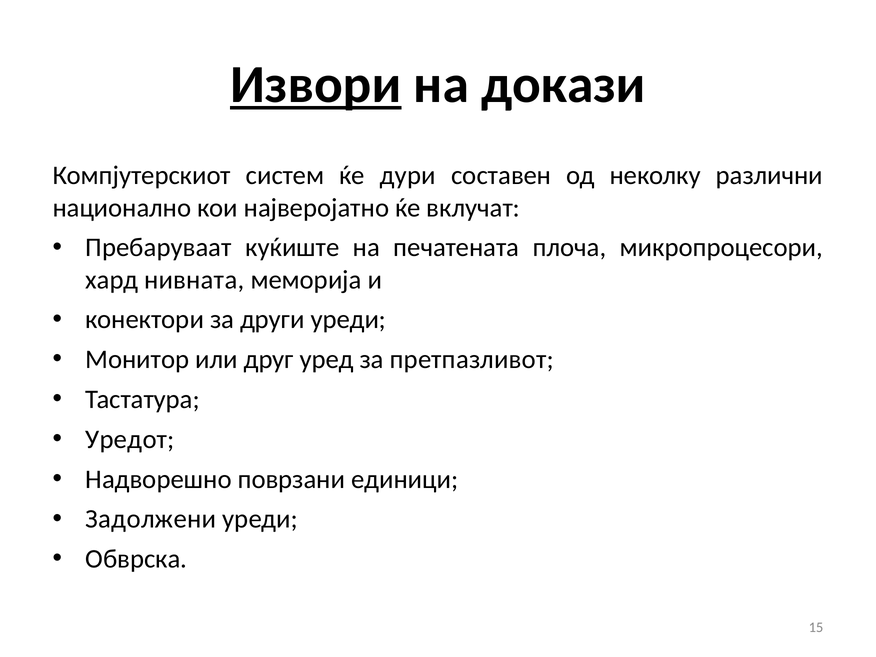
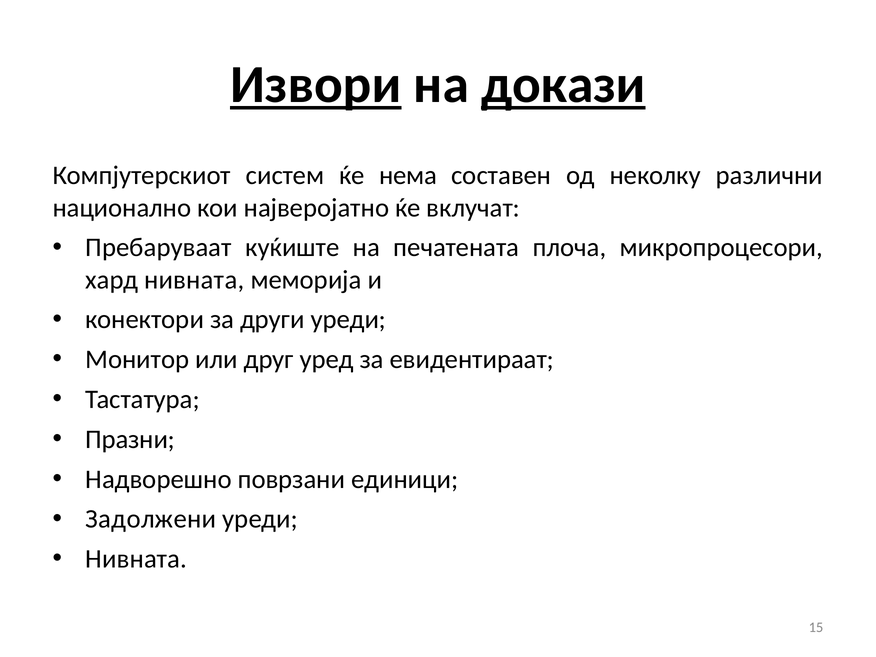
докази underline: none -> present
дури: дури -> нема
претпазливот: претпазливот -> евидентираат
Уредот: Уредот -> Празни
Обврска at (136, 559): Обврска -> Нивната
